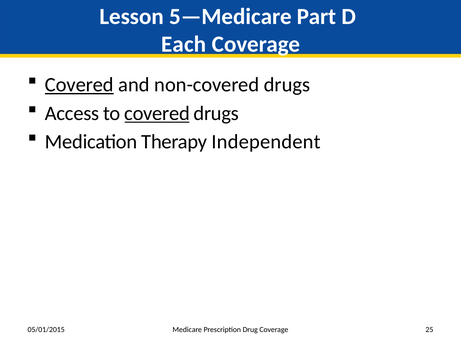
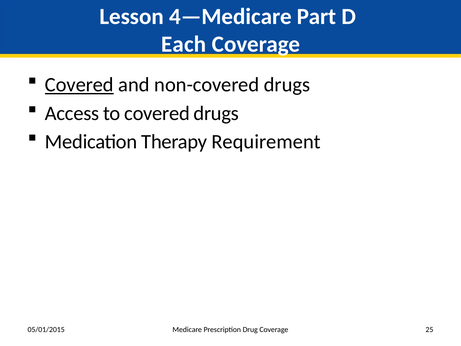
5—Medicare: 5—Medicare -> 4—Medicare
covered at (157, 113) underline: present -> none
Independent: Independent -> Requirement
